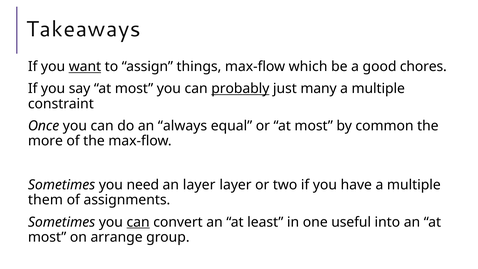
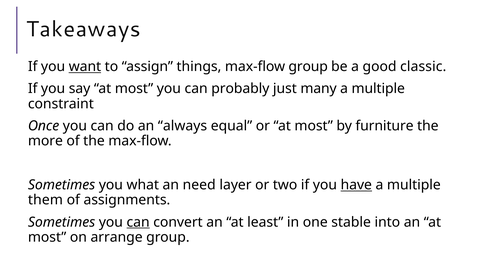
max-flow which: which -> group
chores: chores -> classic
probably underline: present -> none
common: common -> furniture
need: need -> what
an layer: layer -> need
have underline: none -> present
useful: useful -> stable
